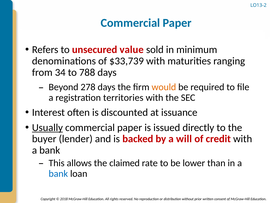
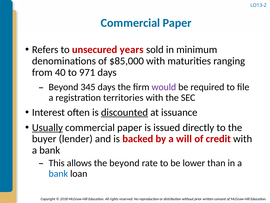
value: value -> years
$33,739: $33,739 -> $85,000
34: 34 -> 40
788: 788 -> 971
278: 278 -> 345
would colour: orange -> purple
discounted underline: none -> present
the claimed: claimed -> beyond
